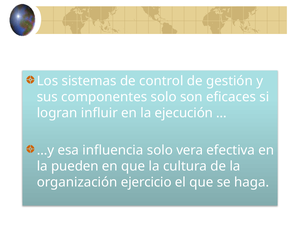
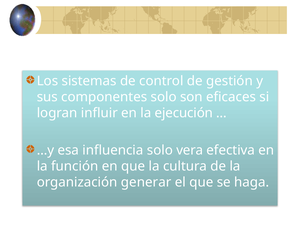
pueden: pueden -> función
ejercicio: ejercicio -> generar
